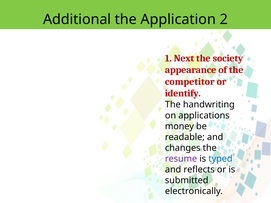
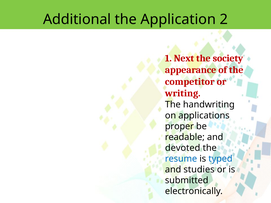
identify: identify -> writing
money: money -> proper
changes: changes -> devoted
resume colour: purple -> blue
reflects: reflects -> studies
